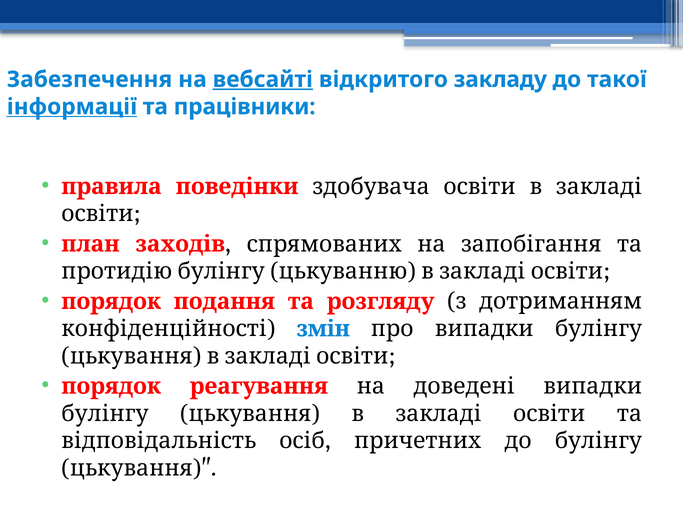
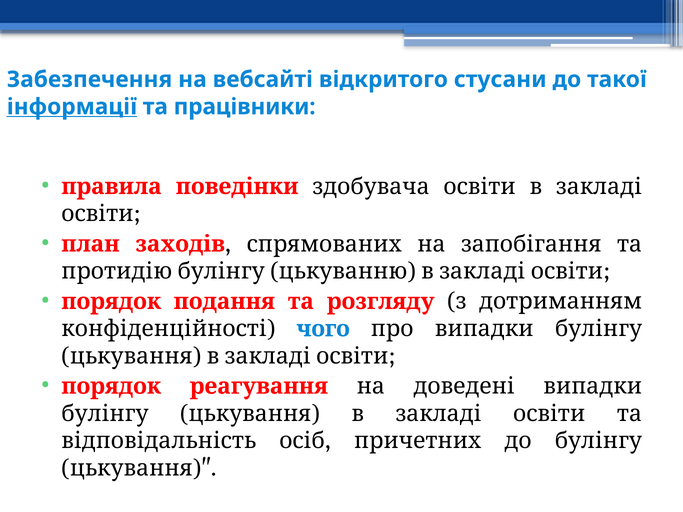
вебсайті underline: present -> none
закладу: закладу -> стусани
змін: змін -> чого
